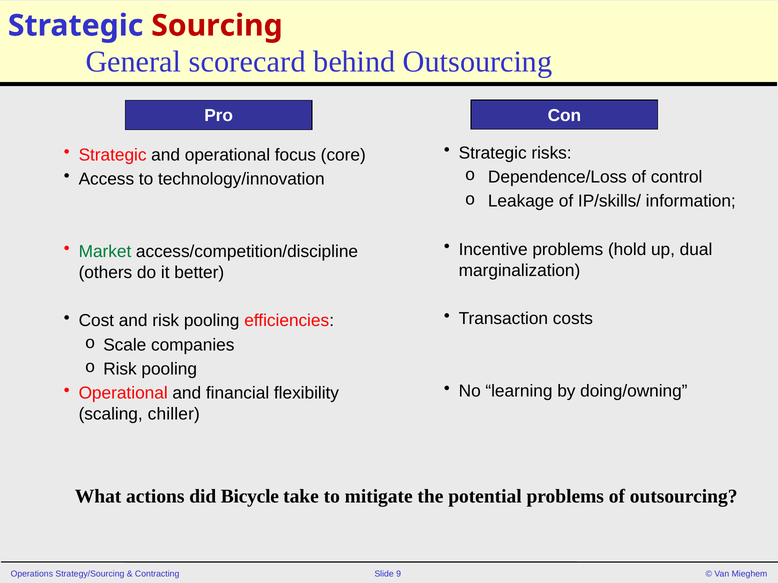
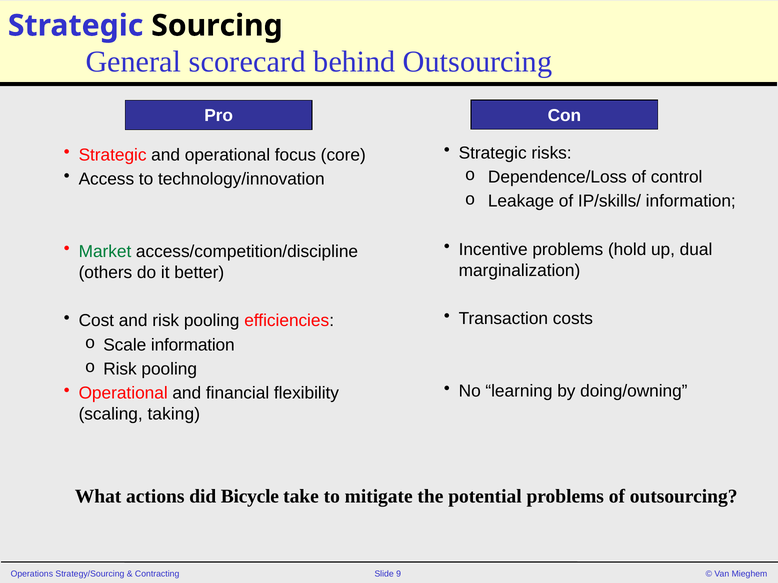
Sourcing colour: red -> black
Scale companies: companies -> information
chiller: chiller -> taking
